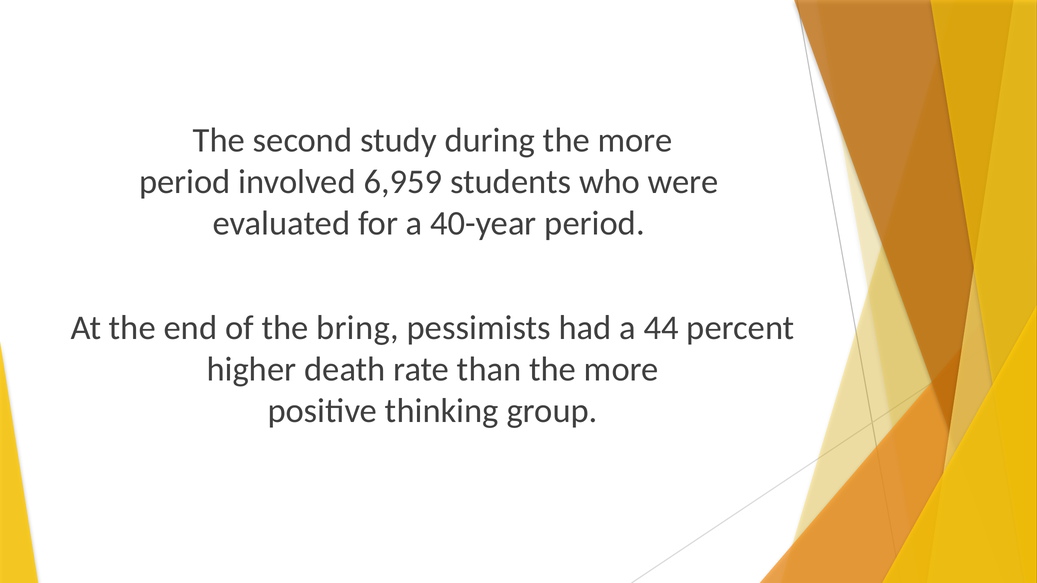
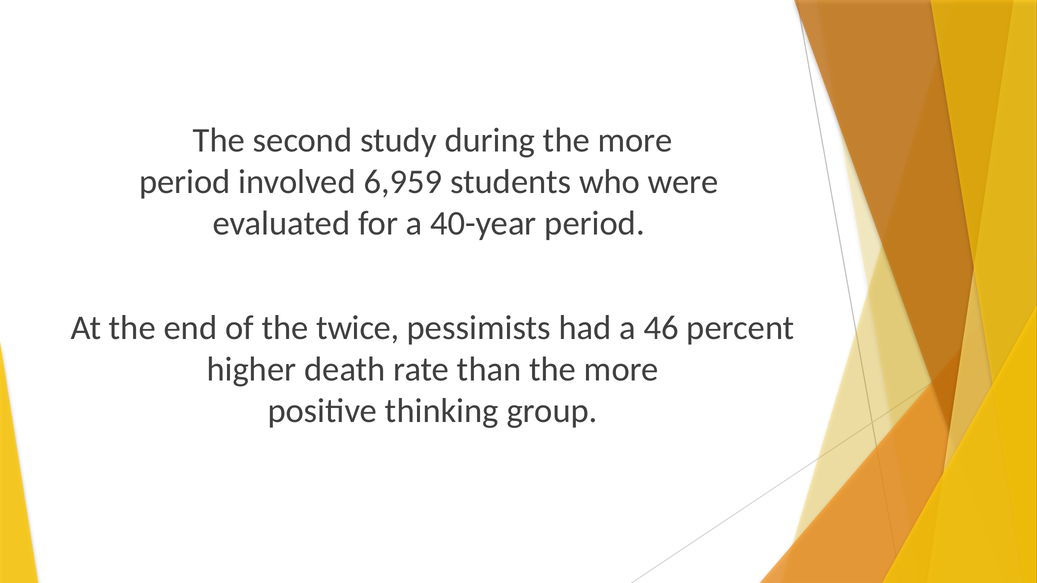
bring: bring -> twice
44: 44 -> 46
